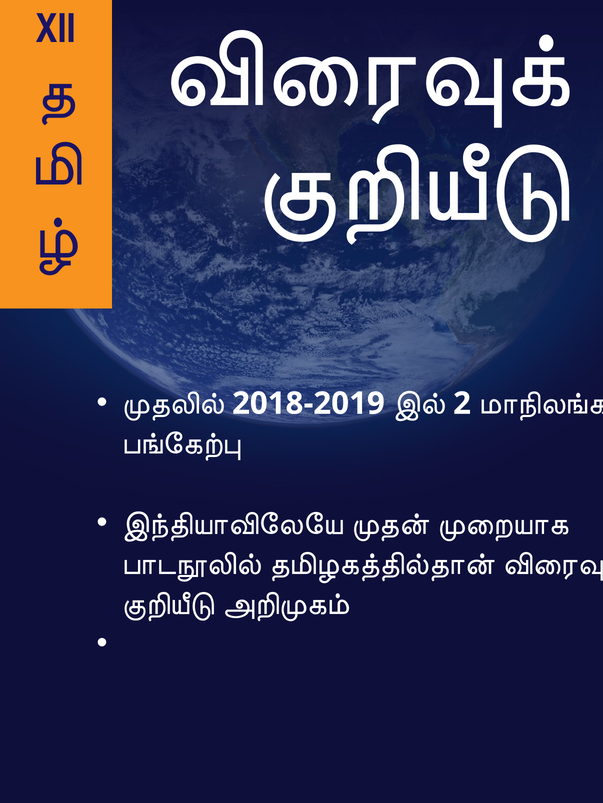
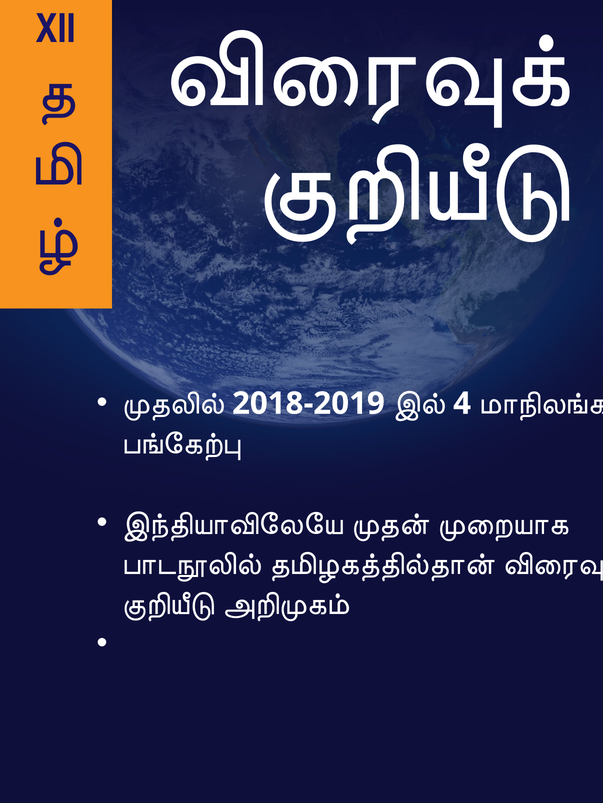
2: 2 -> 4
